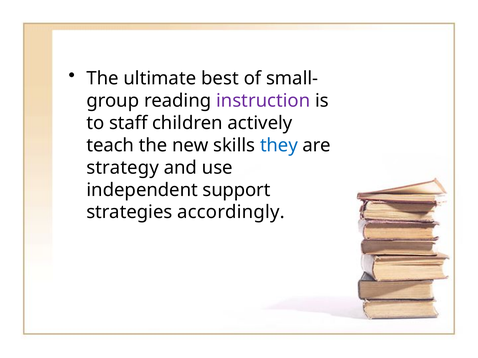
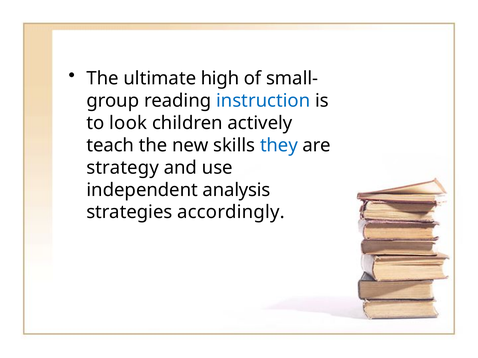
best: best -> high
instruction colour: purple -> blue
staff: staff -> look
support: support -> analysis
